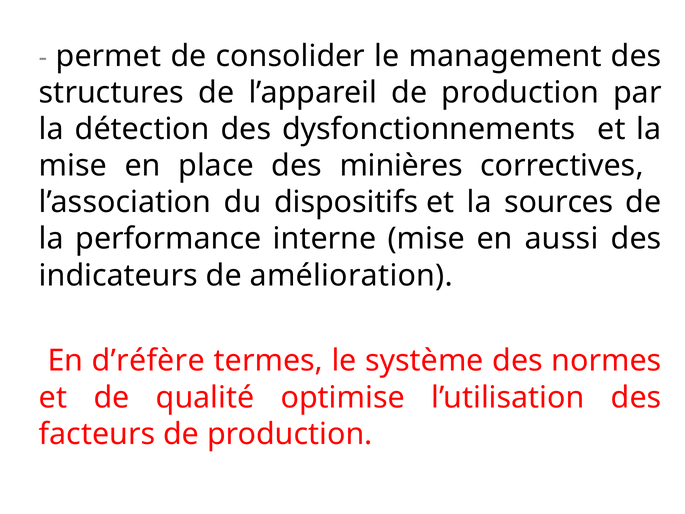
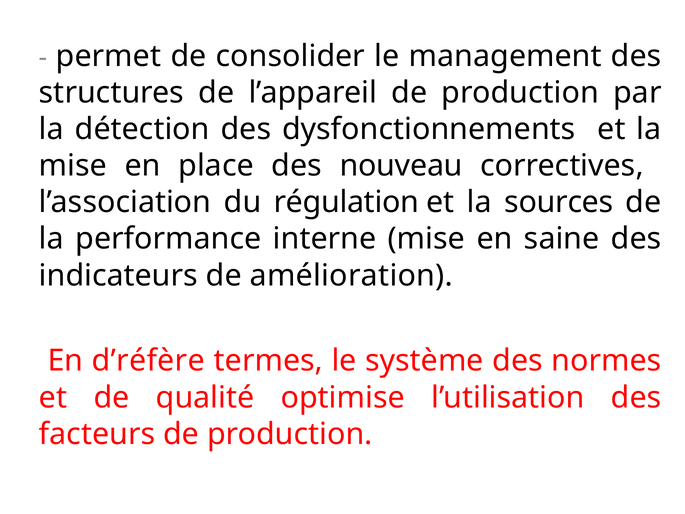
minières: minières -> nouveau
dispositifs: dispositifs -> régulation
aussi: aussi -> saine
